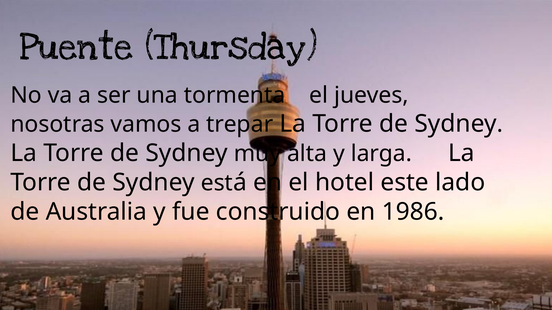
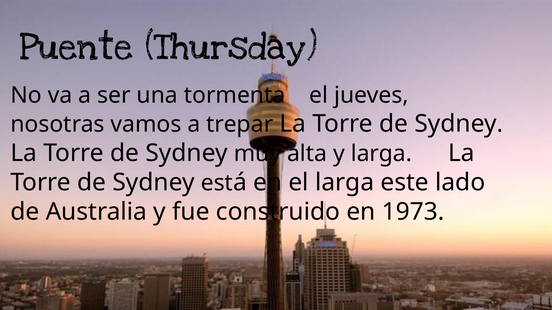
el hotel: hotel -> larga
1986: 1986 -> 1973
